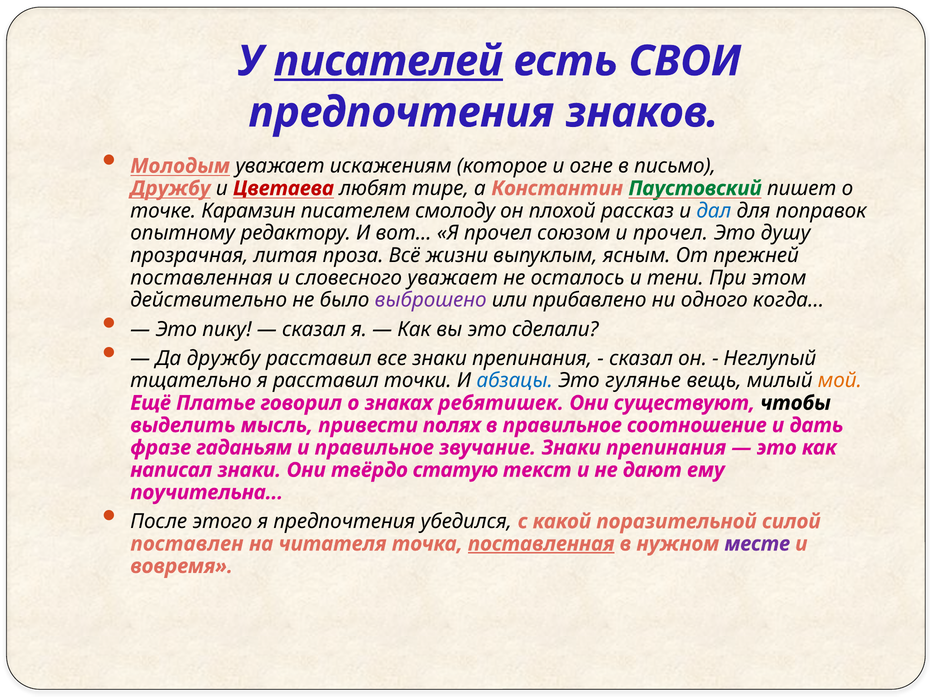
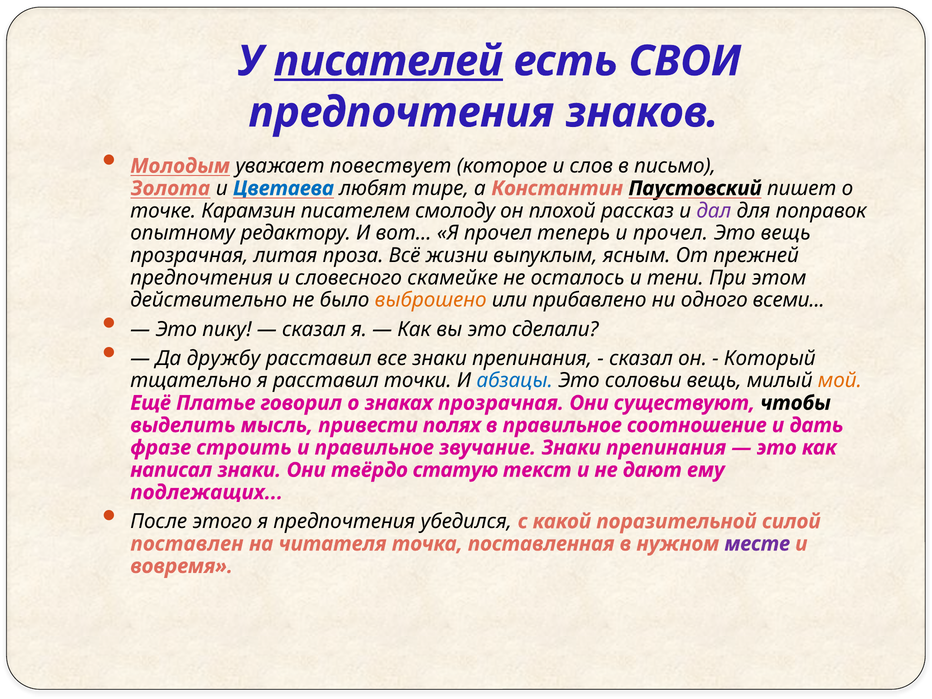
искажениям: искажениям -> повествует
огне: огне -> слов
Дружбу at (170, 188): Дружбу -> Золота
Цветаева colour: red -> blue
Паустовский colour: green -> black
дал colour: blue -> purple
союзом: союзом -> теперь
Это душу: душу -> вещь
поставленная at (201, 278): поставленная -> предпочтения
словесного уважает: уважает -> скамейке
выброшено colour: purple -> orange
когда: когда -> всеми
Неглупый: Неглупый -> Который
гулянье: гулянье -> соловьи
знаках ребятишек: ребятишек -> прозрачная
гаданьям: гаданьям -> строить
поучительна: поучительна -> подлежащих
поставленная at (541, 544) underline: present -> none
